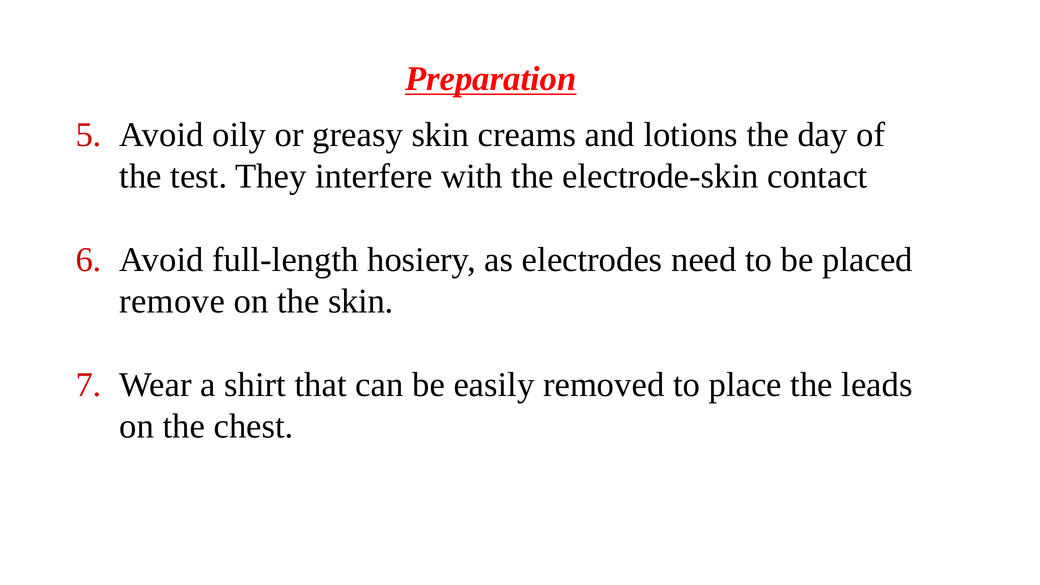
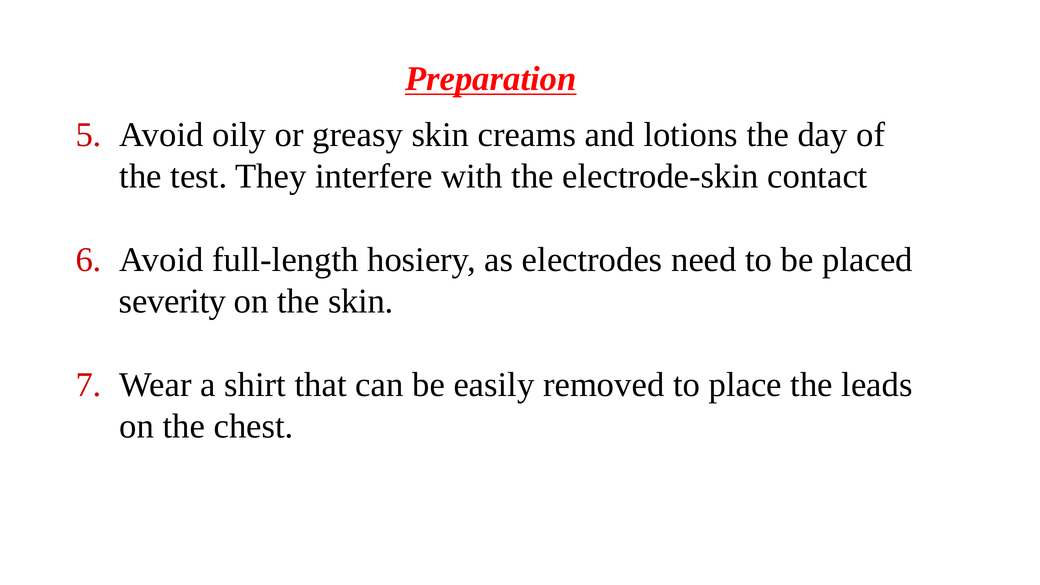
remove: remove -> severity
